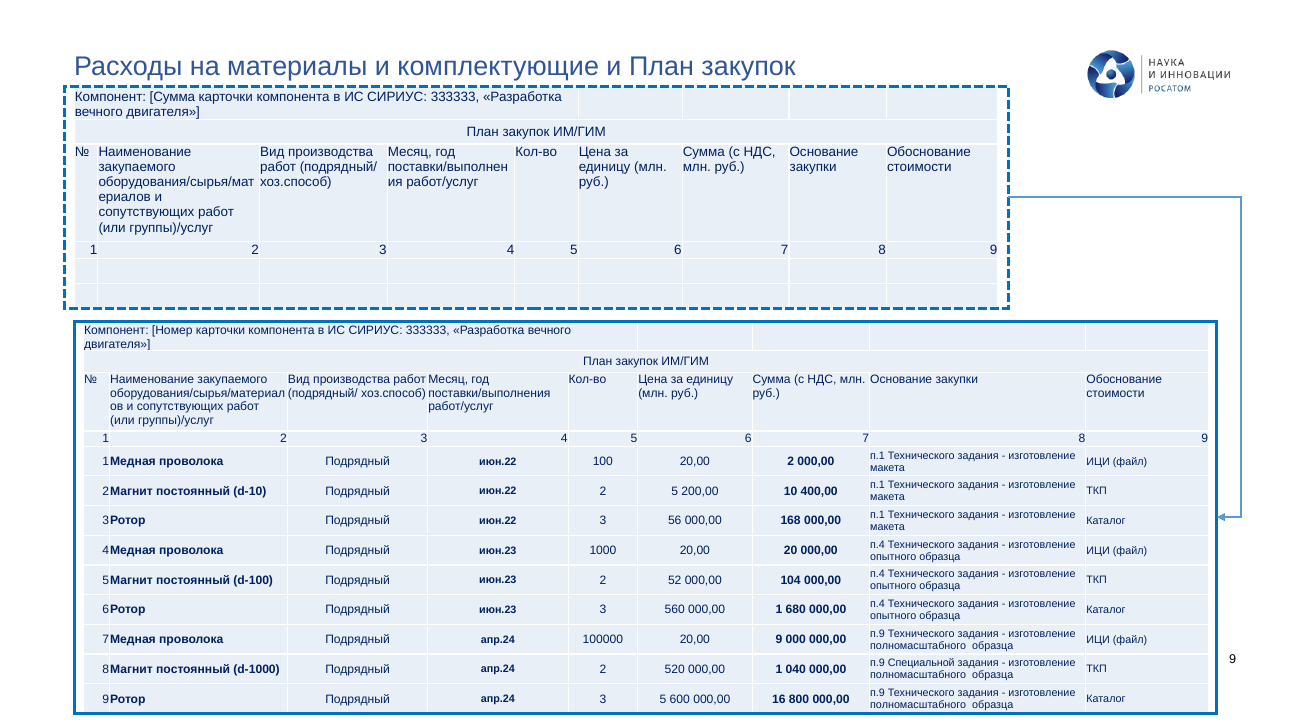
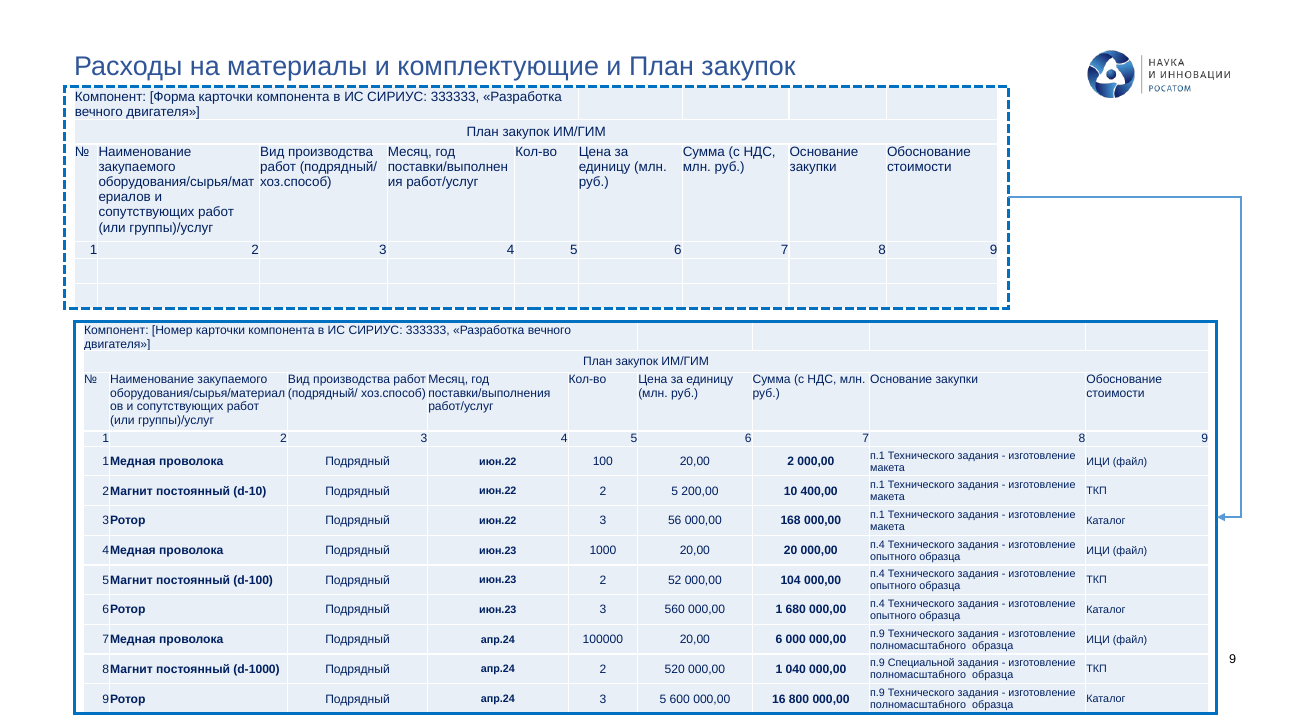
Компонент Сумма: Сумма -> Форма
20,00 9: 9 -> 6
